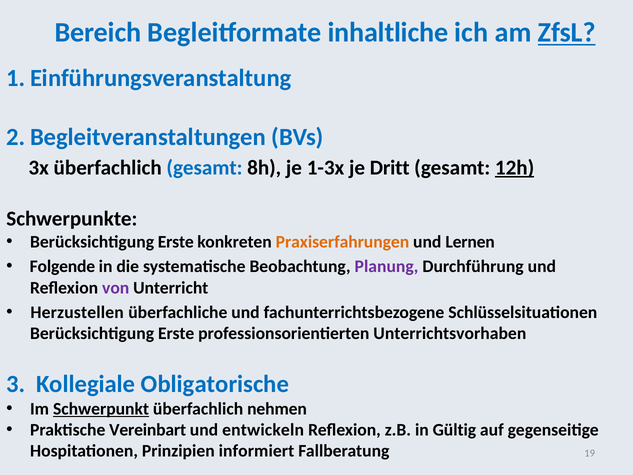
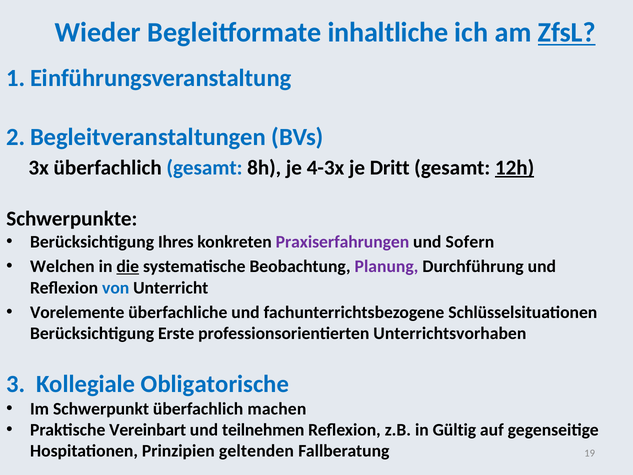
Bereich: Bereich -> Wieder
1-3x: 1-3x -> 4-3x
Erste at (176, 242): Erste -> Ihres
Praxiserfahrungen colour: orange -> purple
Lernen: Lernen -> Sofern
Folgende: Folgende -> Welchen
die underline: none -> present
von colour: purple -> blue
Herzustellen: Herzustellen -> Vorelemente
Schwerpunkt underline: present -> none
nehmen: nehmen -> machen
entwickeln: entwickeln -> teilnehmen
informiert: informiert -> geltenden
